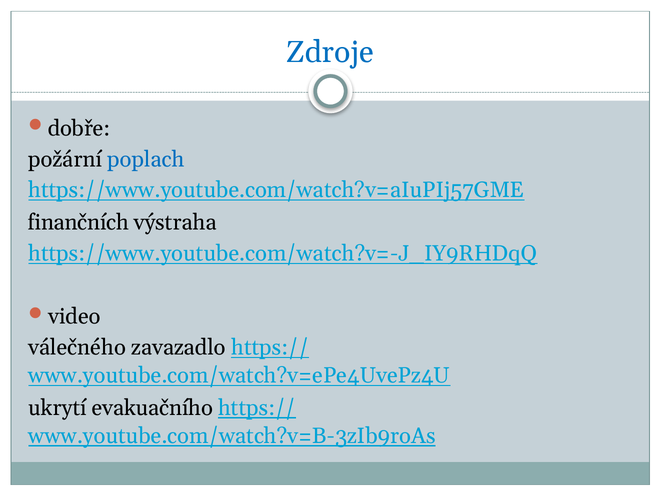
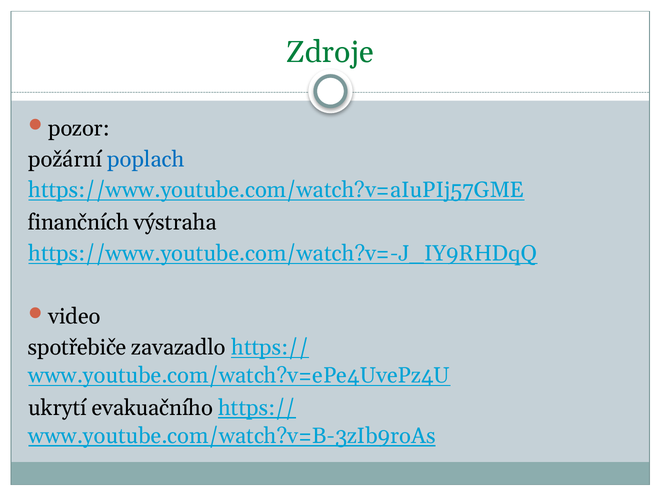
Zdroje colour: blue -> green
dobře: dobře -> pozor
válečného: válečného -> spotřebiče
